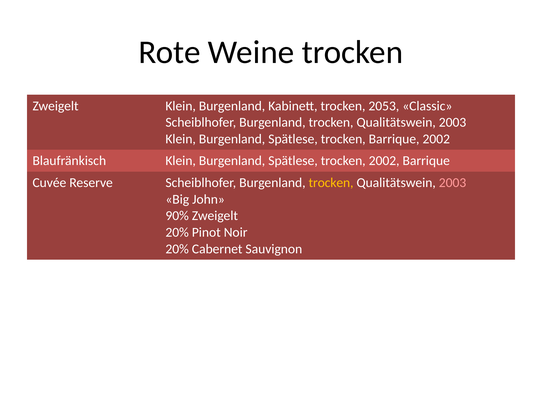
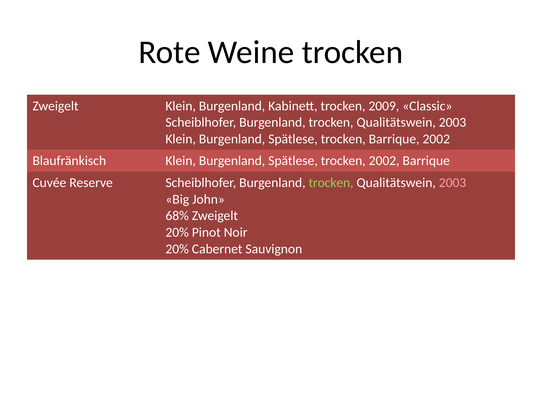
2053: 2053 -> 2009
trocken at (331, 183) colour: yellow -> light green
90%: 90% -> 68%
